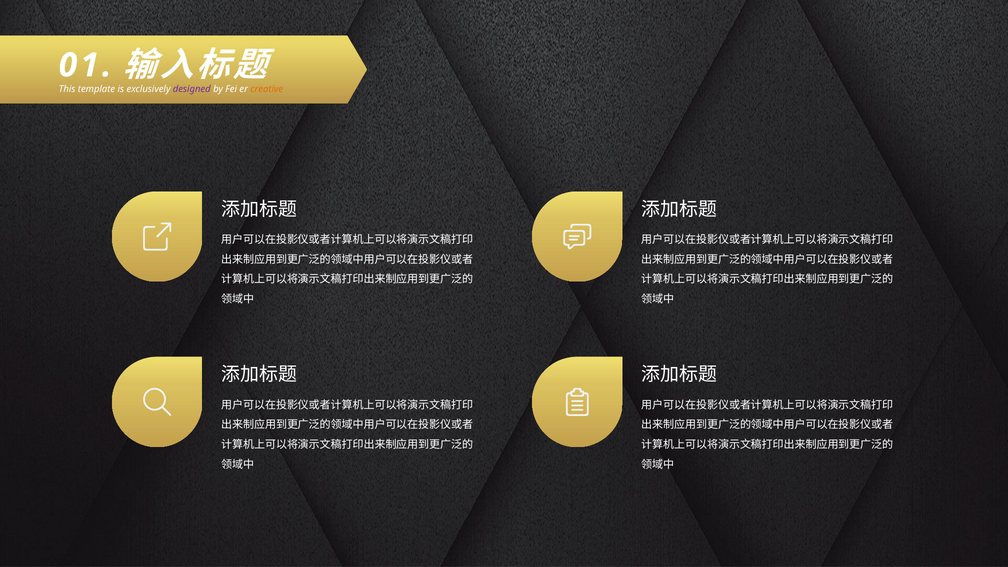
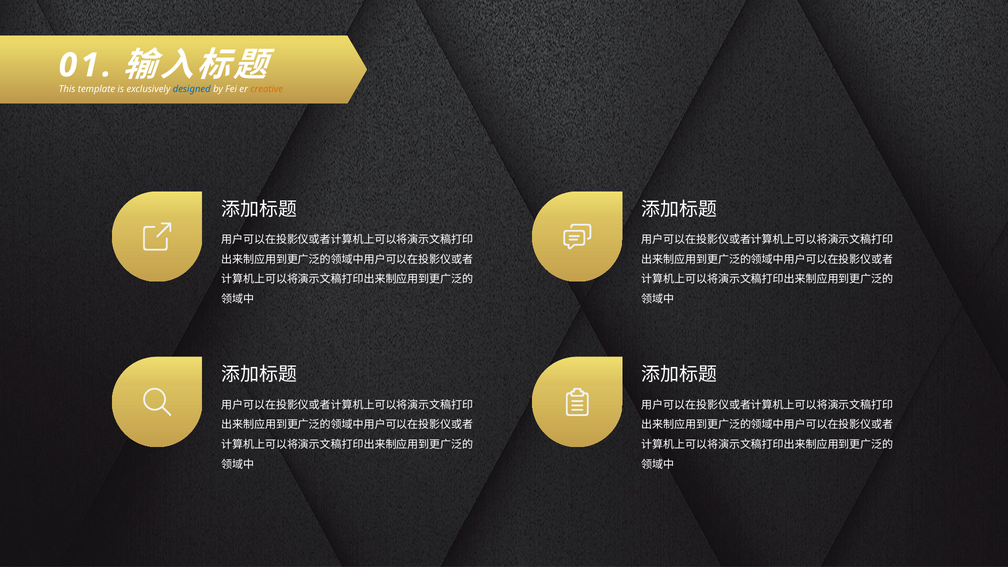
designed colour: purple -> blue
